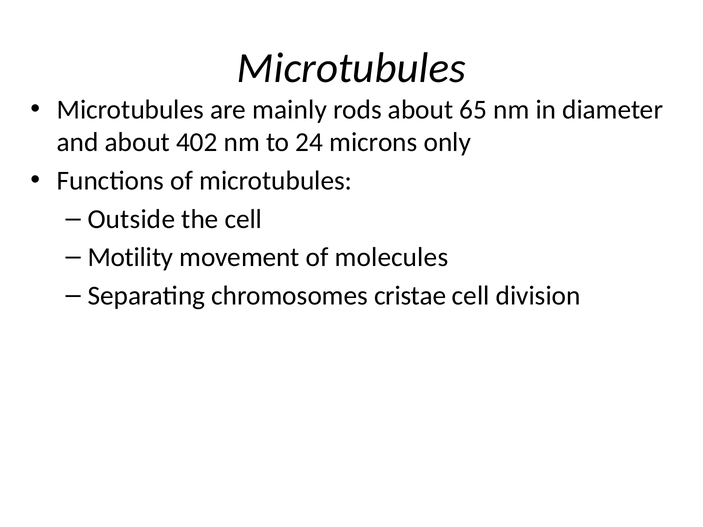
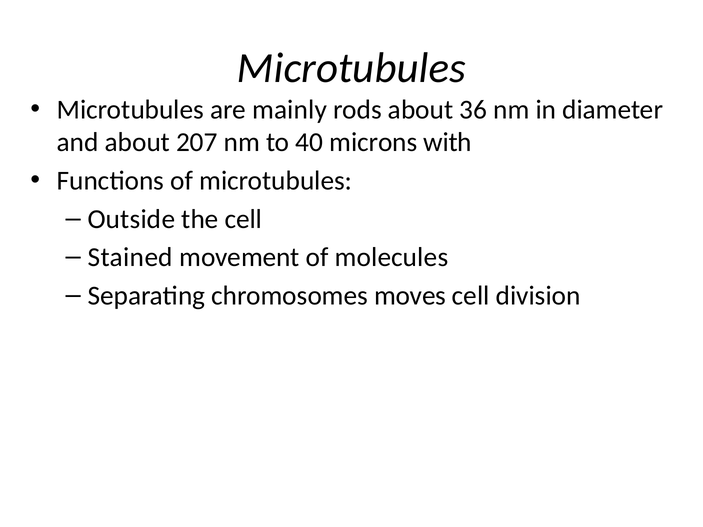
65: 65 -> 36
402: 402 -> 207
24: 24 -> 40
only: only -> with
Motility: Motility -> Stained
cristae: cristae -> moves
